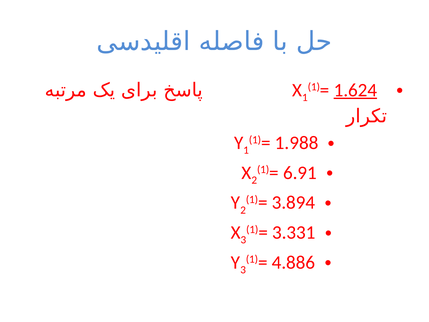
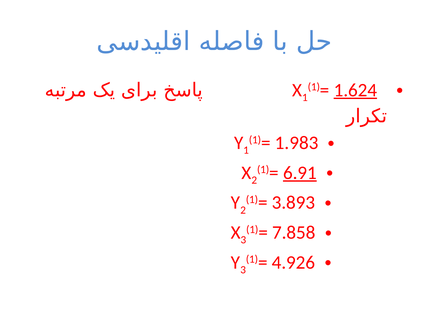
1.988: 1.988 -> 1.983
6.91 underline: none -> present
3.894: 3.894 -> 3.893
3.331: 3.331 -> 7.858
4.886: 4.886 -> 4.926
